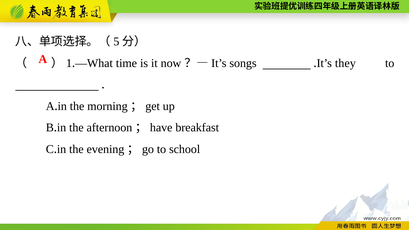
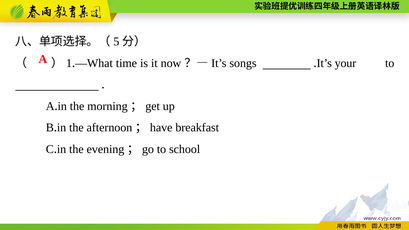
they: they -> your
